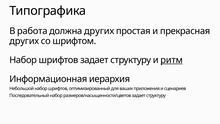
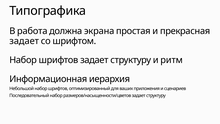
должна других: других -> экрана
других at (24, 41): других -> задает
ритм underline: present -> none
